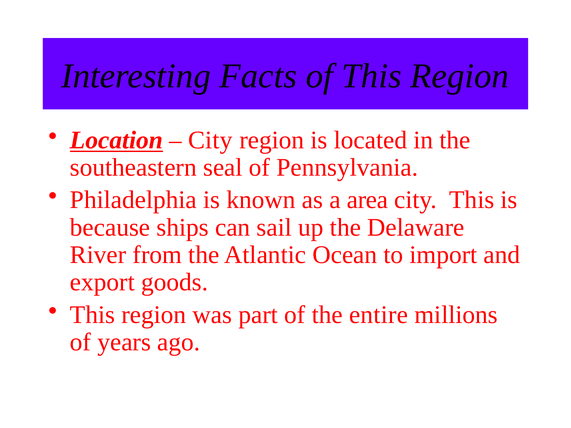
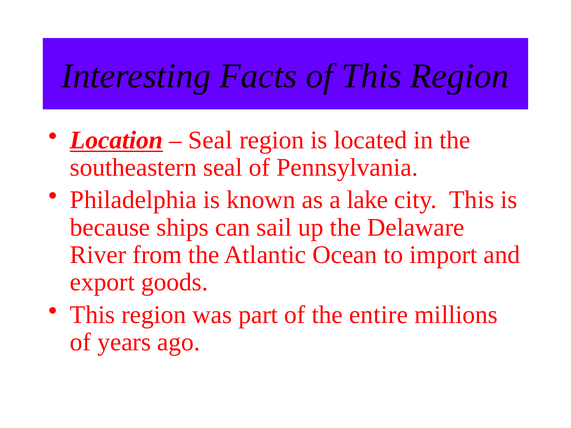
City at (210, 140): City -> Seal
area: area -> lake
